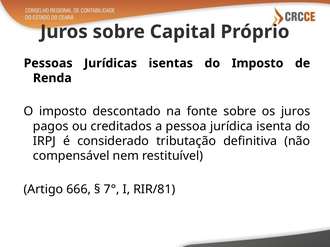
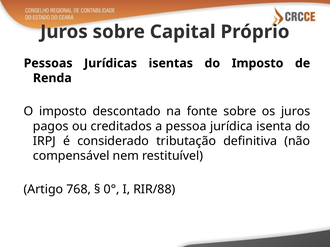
666: 666 -> 768
7°: 7° -> 0°
RIR/81: RIR/81 -> RIR/88
